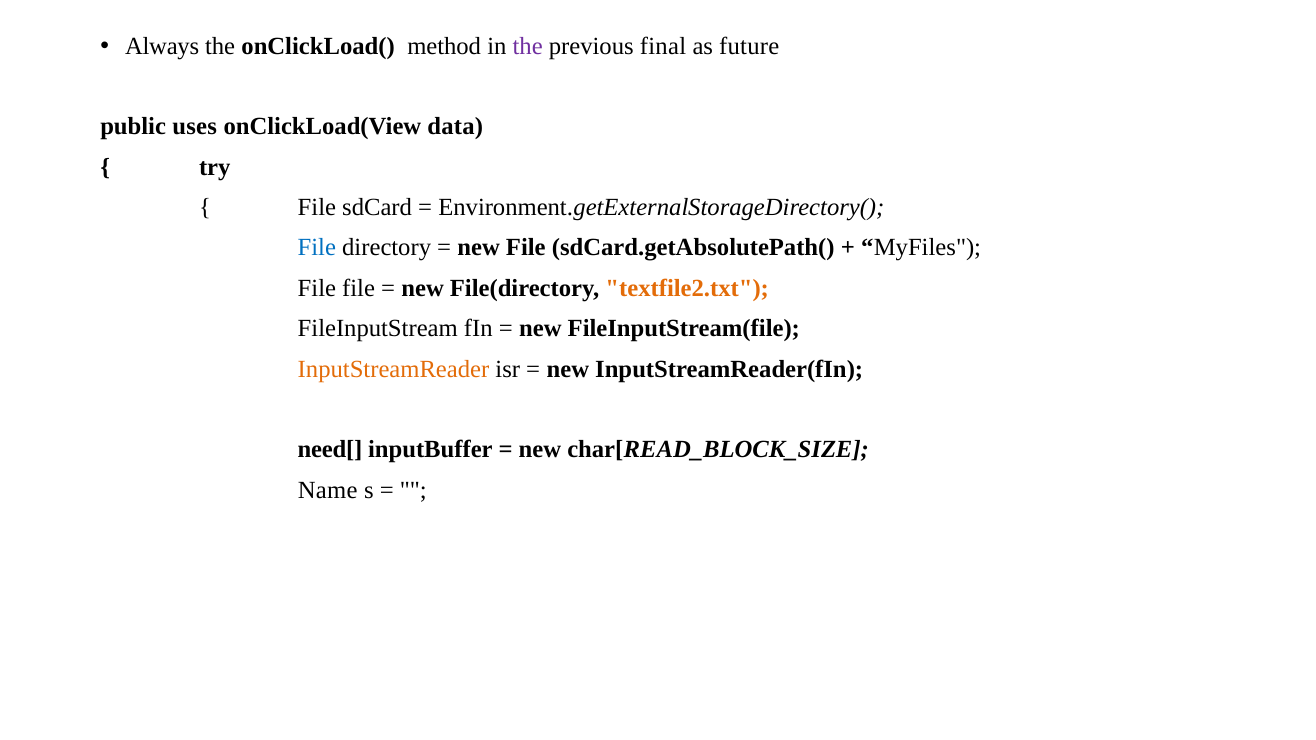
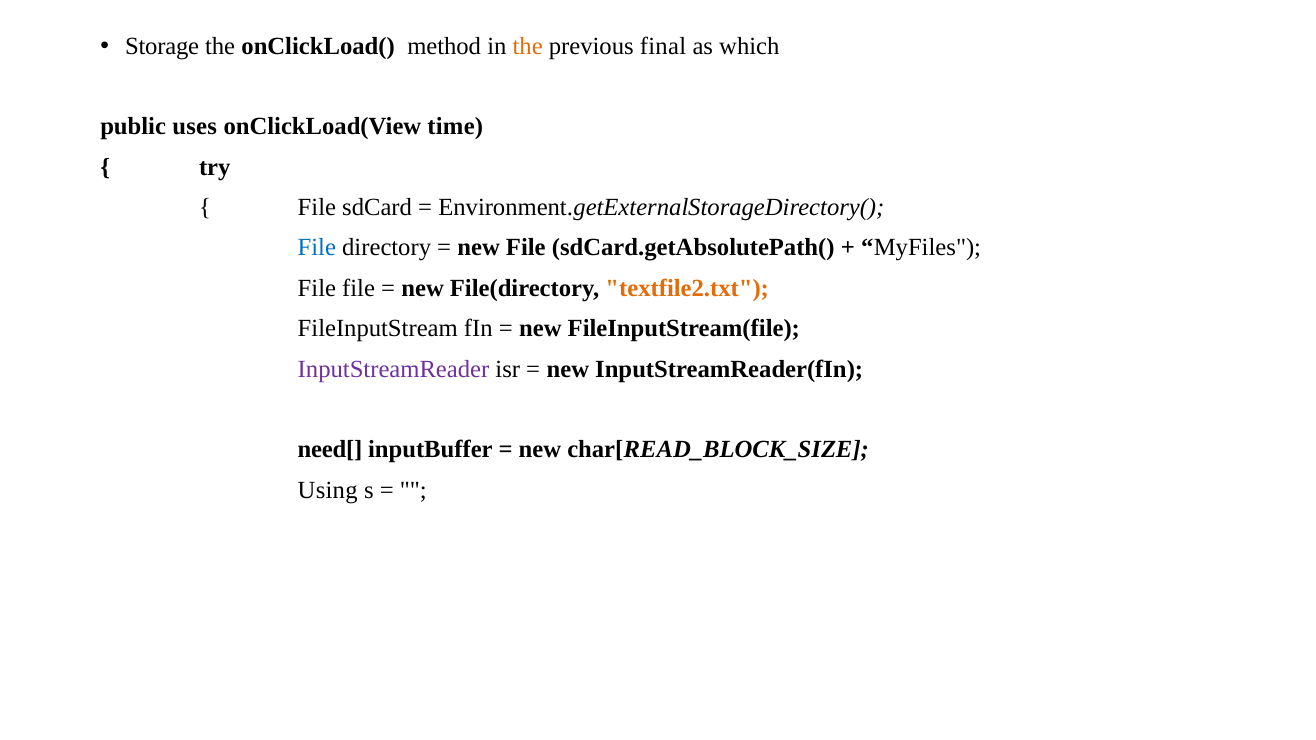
Always: Always -> Storage
the at (528, 46) colour: purple -> orange
future: future -> which
data: data -> time
InputStreamReader colour: orange -> purple
Name: Name -> Using
